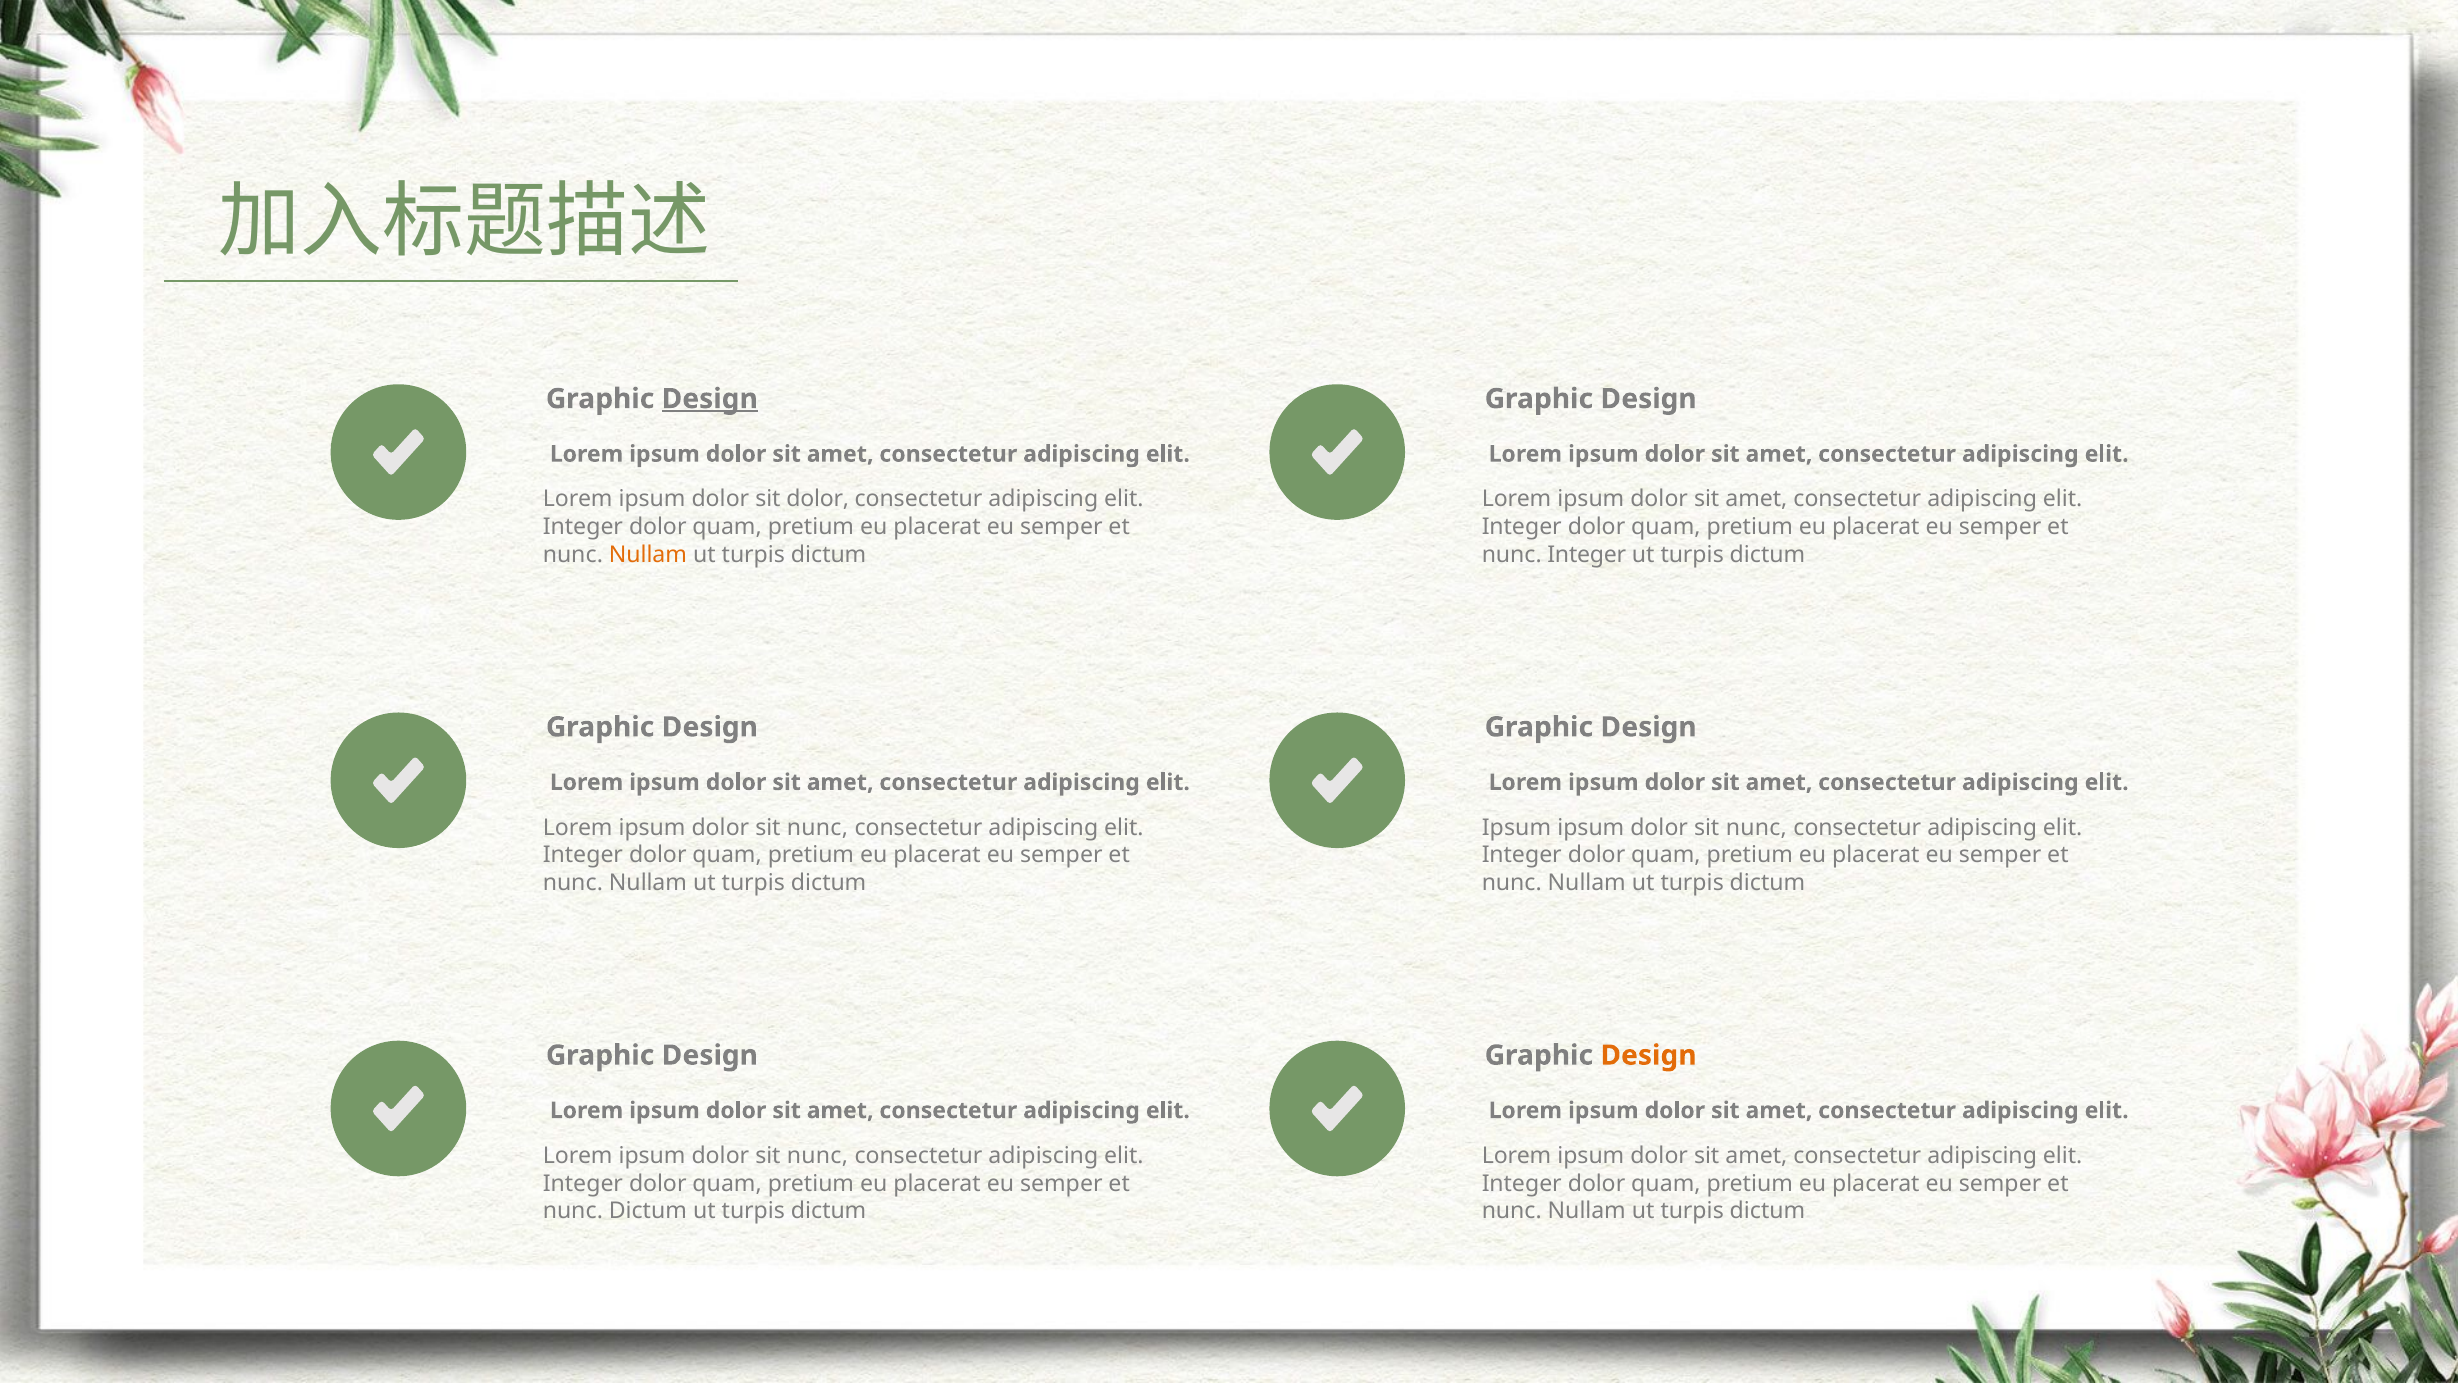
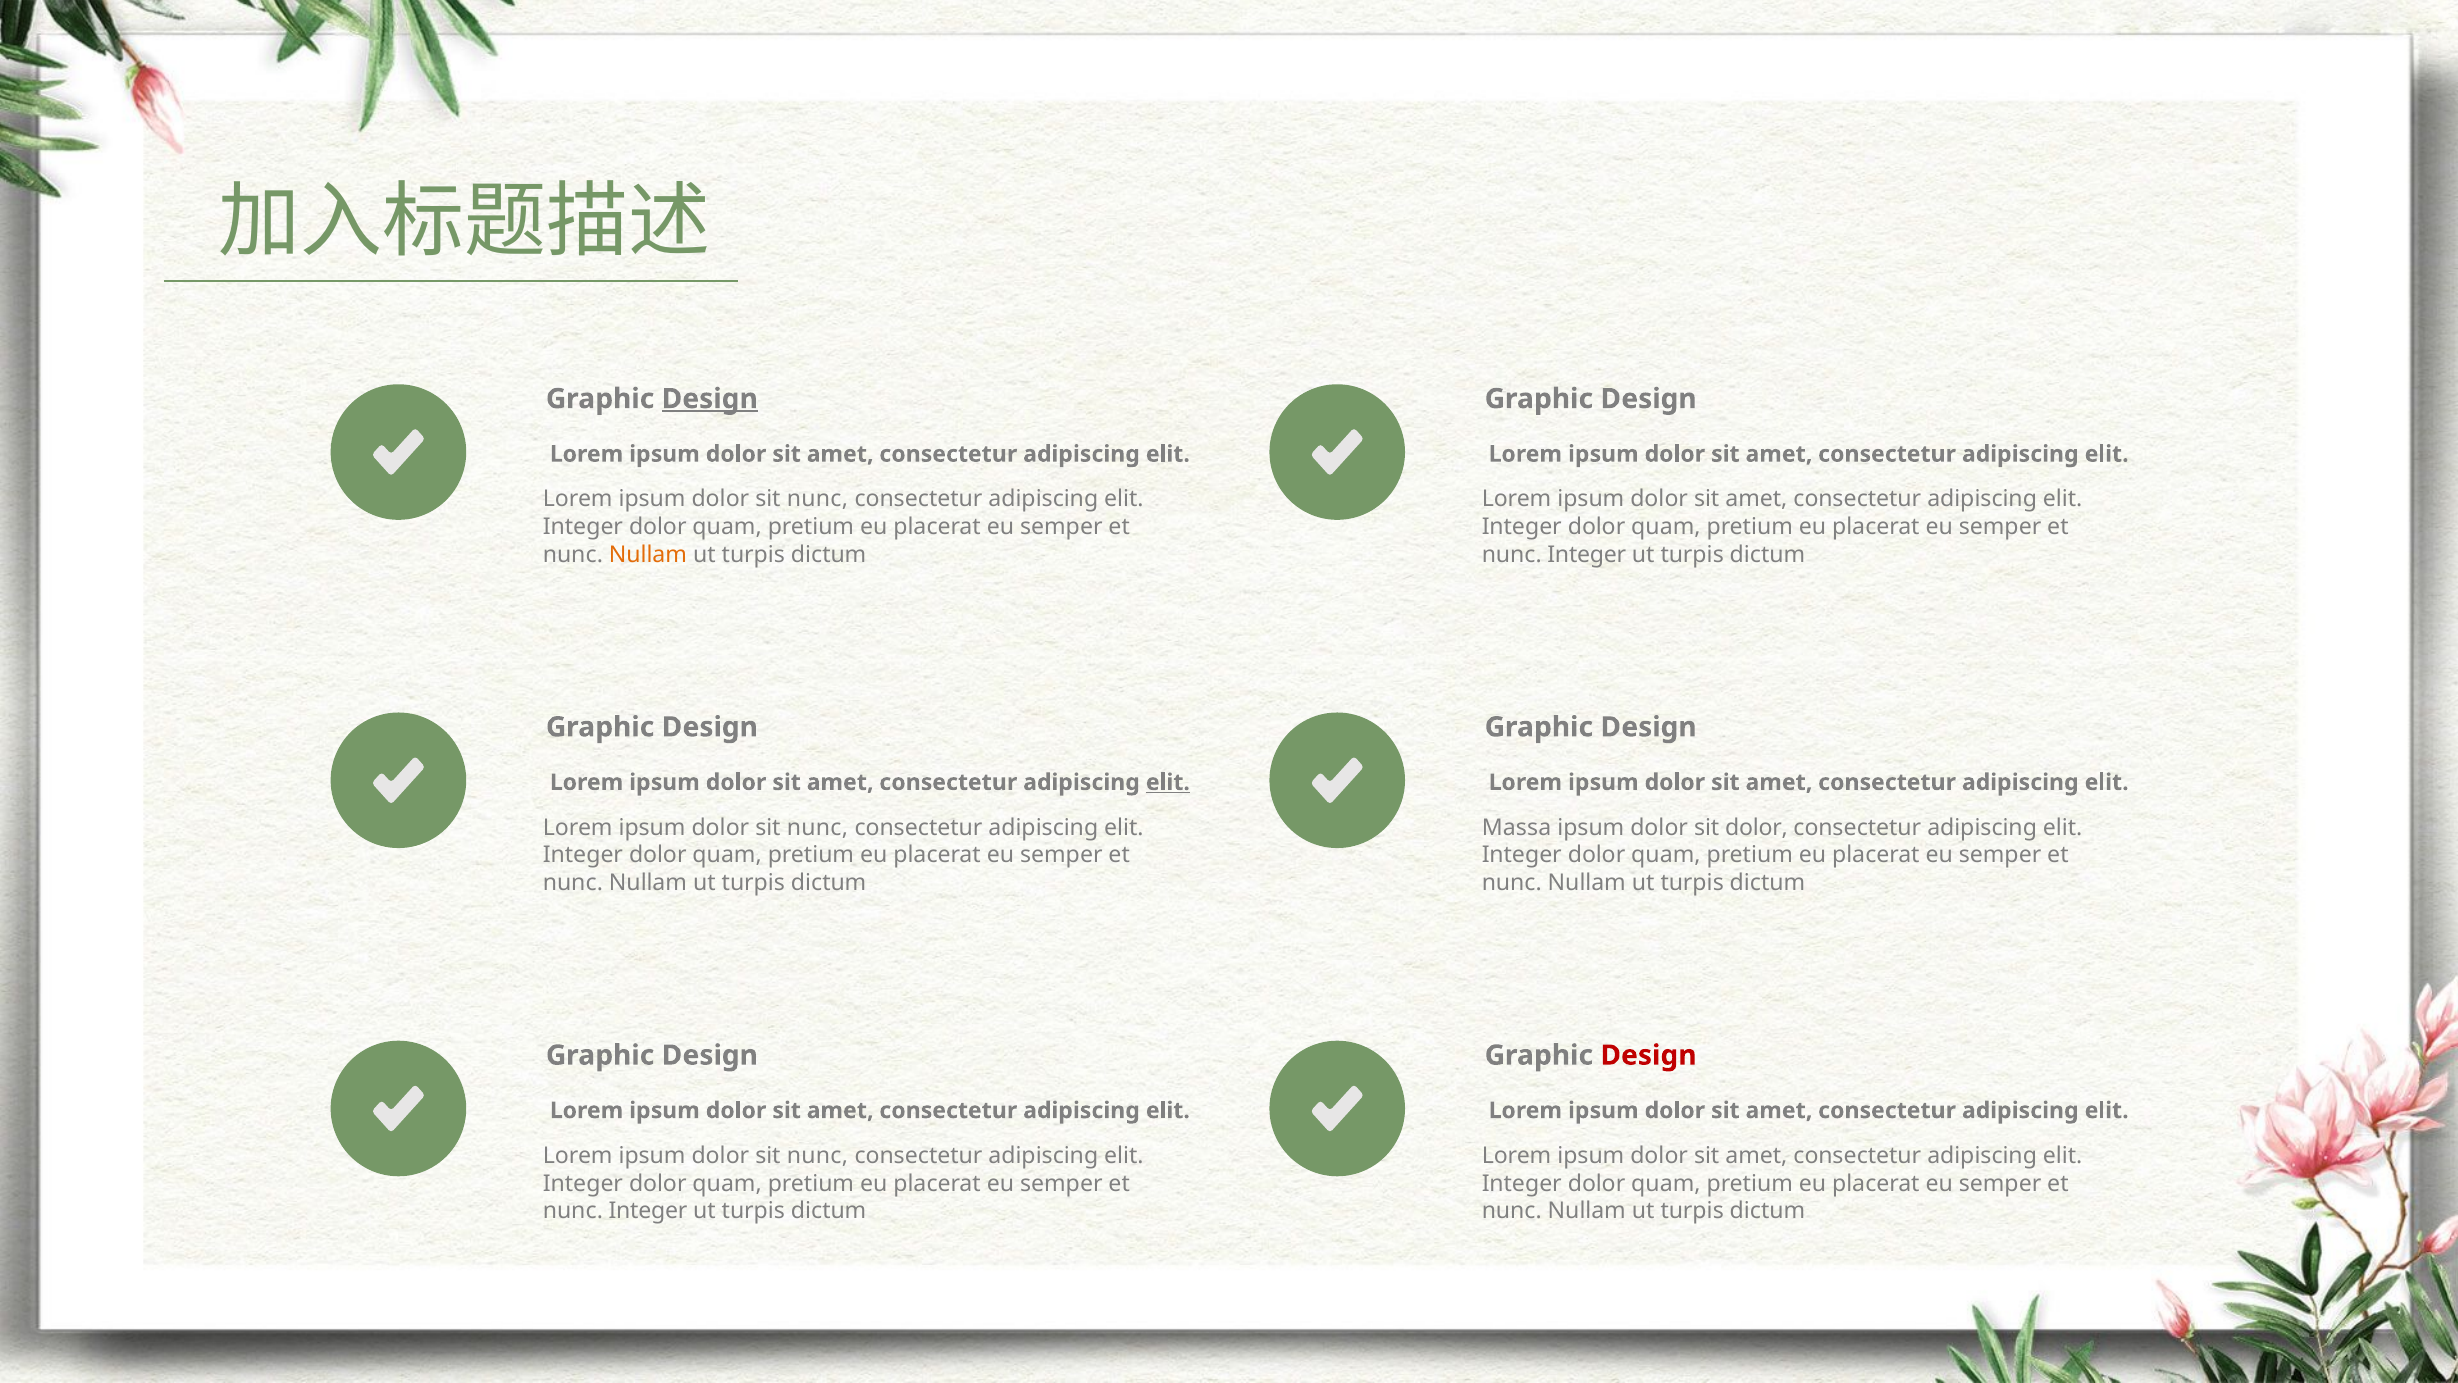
dolor at (818, 499): dolor -> nunc
elit at (1168, 782) underline: none -> present
Ipsum at (1516, 828): Ipsum -> Massa
nunc at (1756, 828): nunc -> dolor
Design at (1649, 1055) colour: orange -> red
Dictum at (648, 1211): Dictum -> Integer
